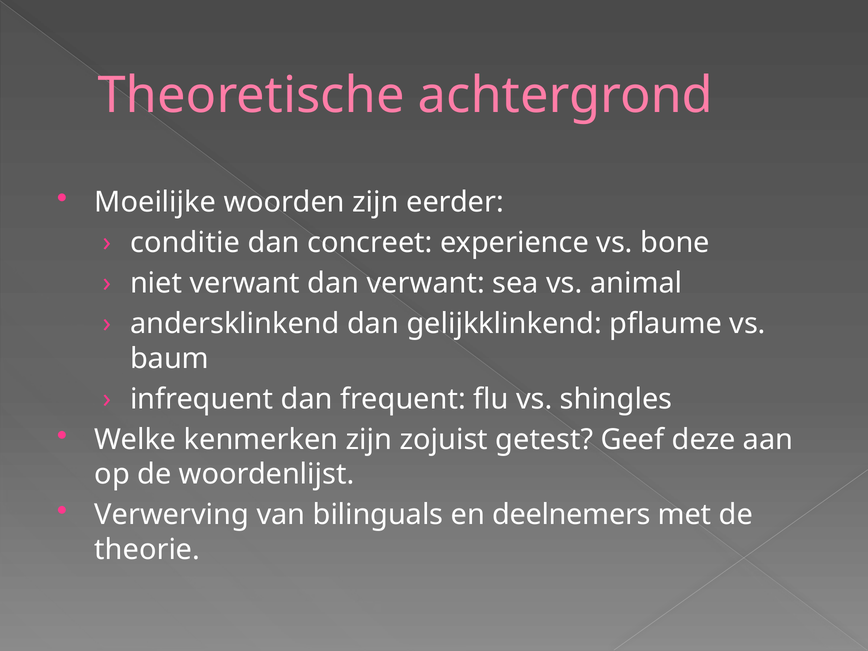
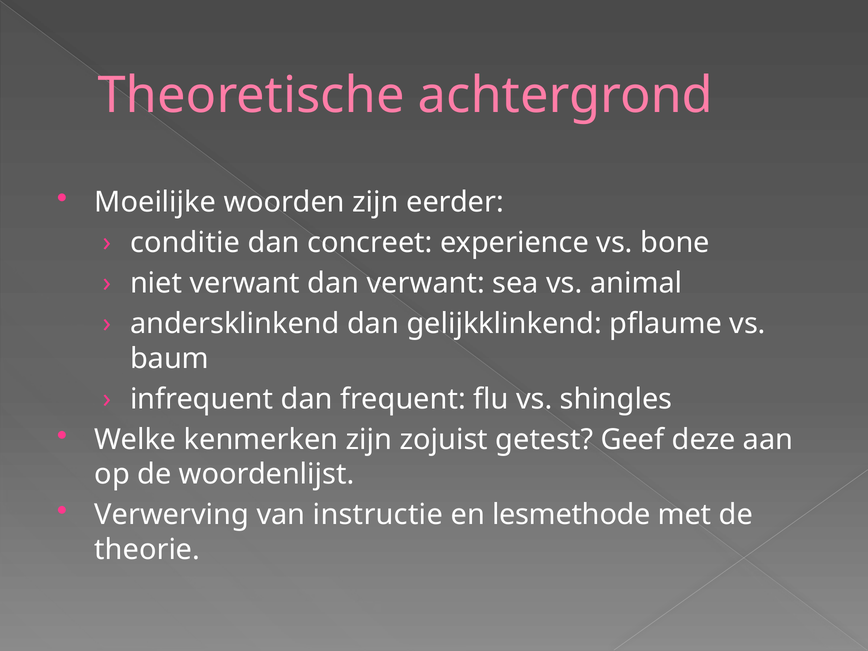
bilinguals: bilinguals -> instructie
deelnemers: deelnemers -> lesmethode
